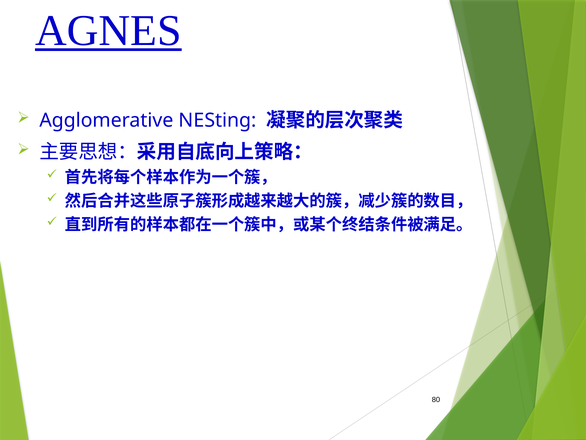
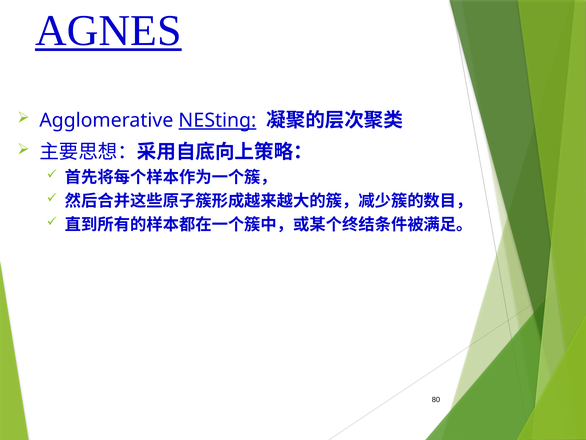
NESting underline: none -> present
